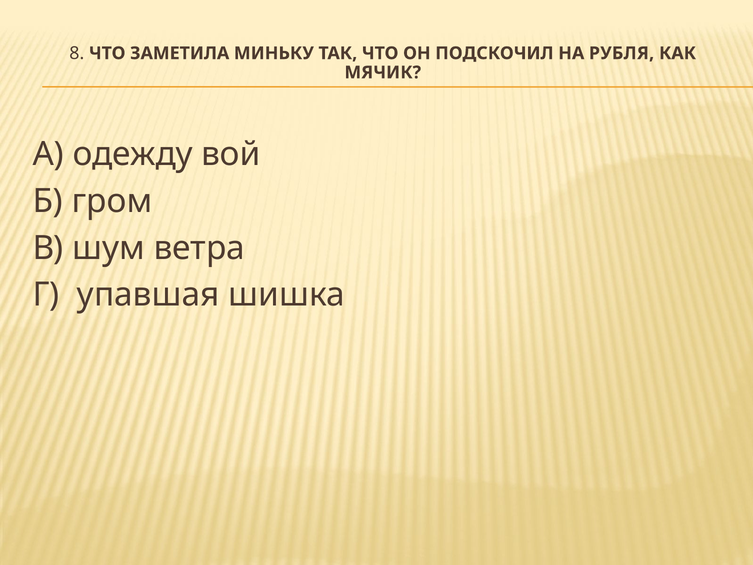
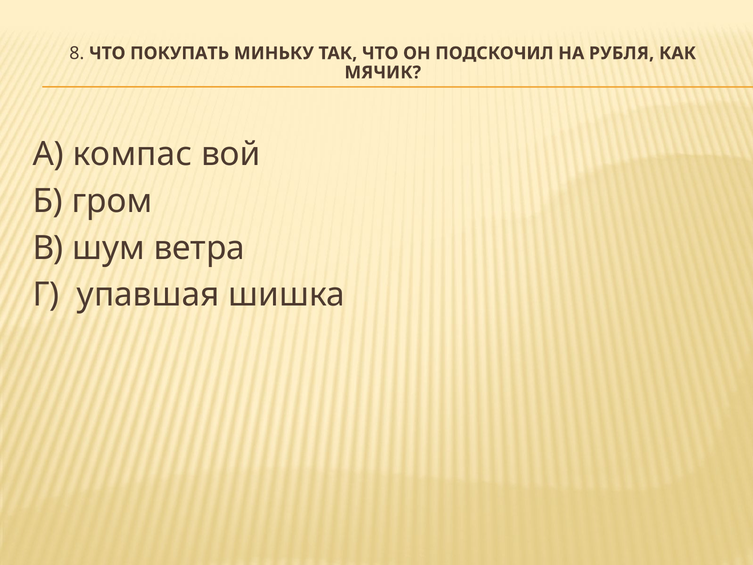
ЗАМЕТИЛА: ЗАМЕТИЛА -> ПОКУПАТЬ
одежду: одежду -> компас
